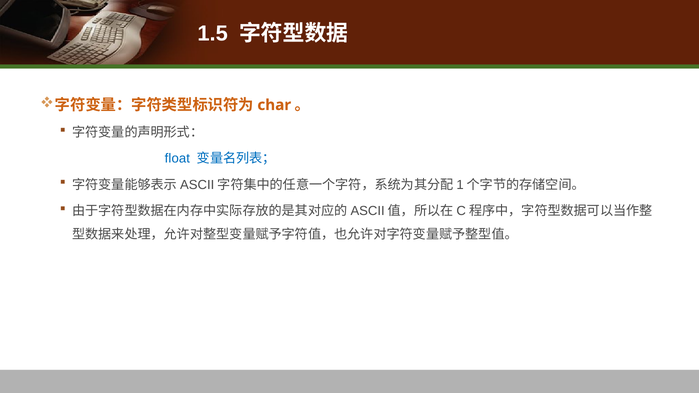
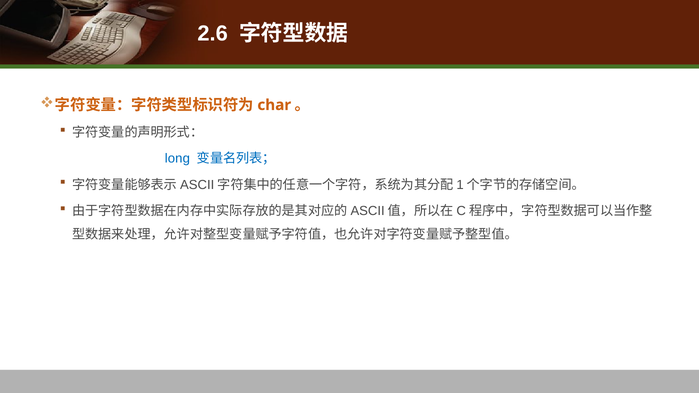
1.5: 1.5 -> 2.6
float: float -> long
